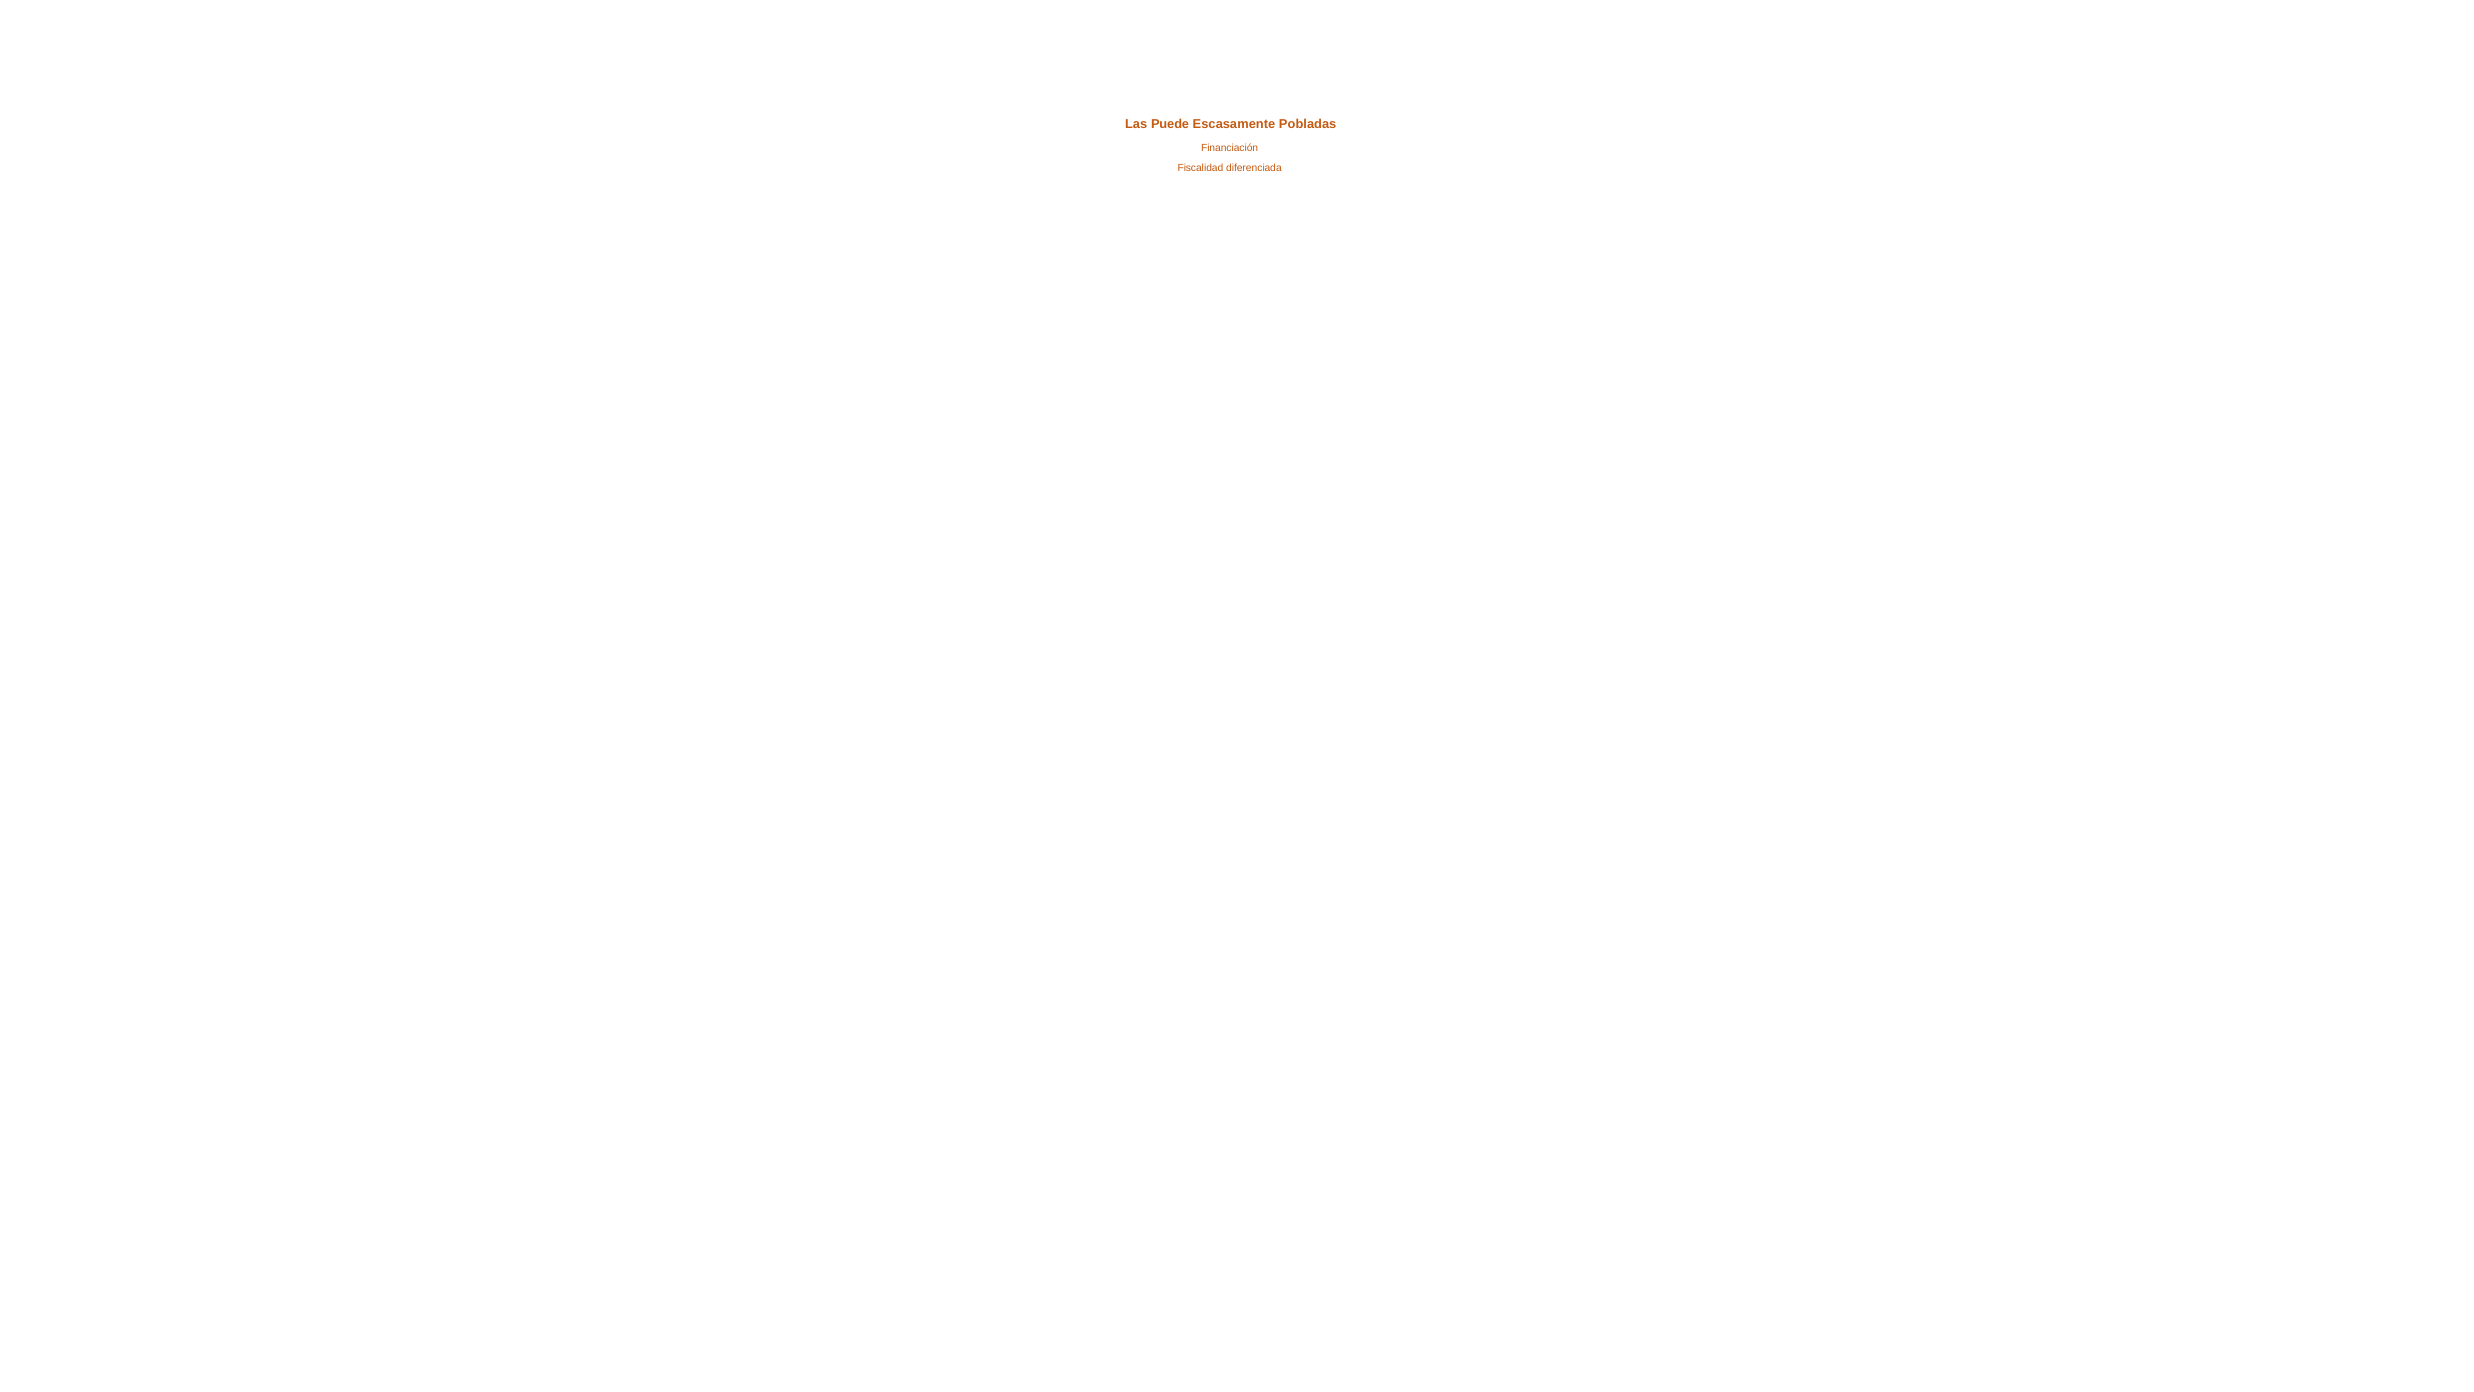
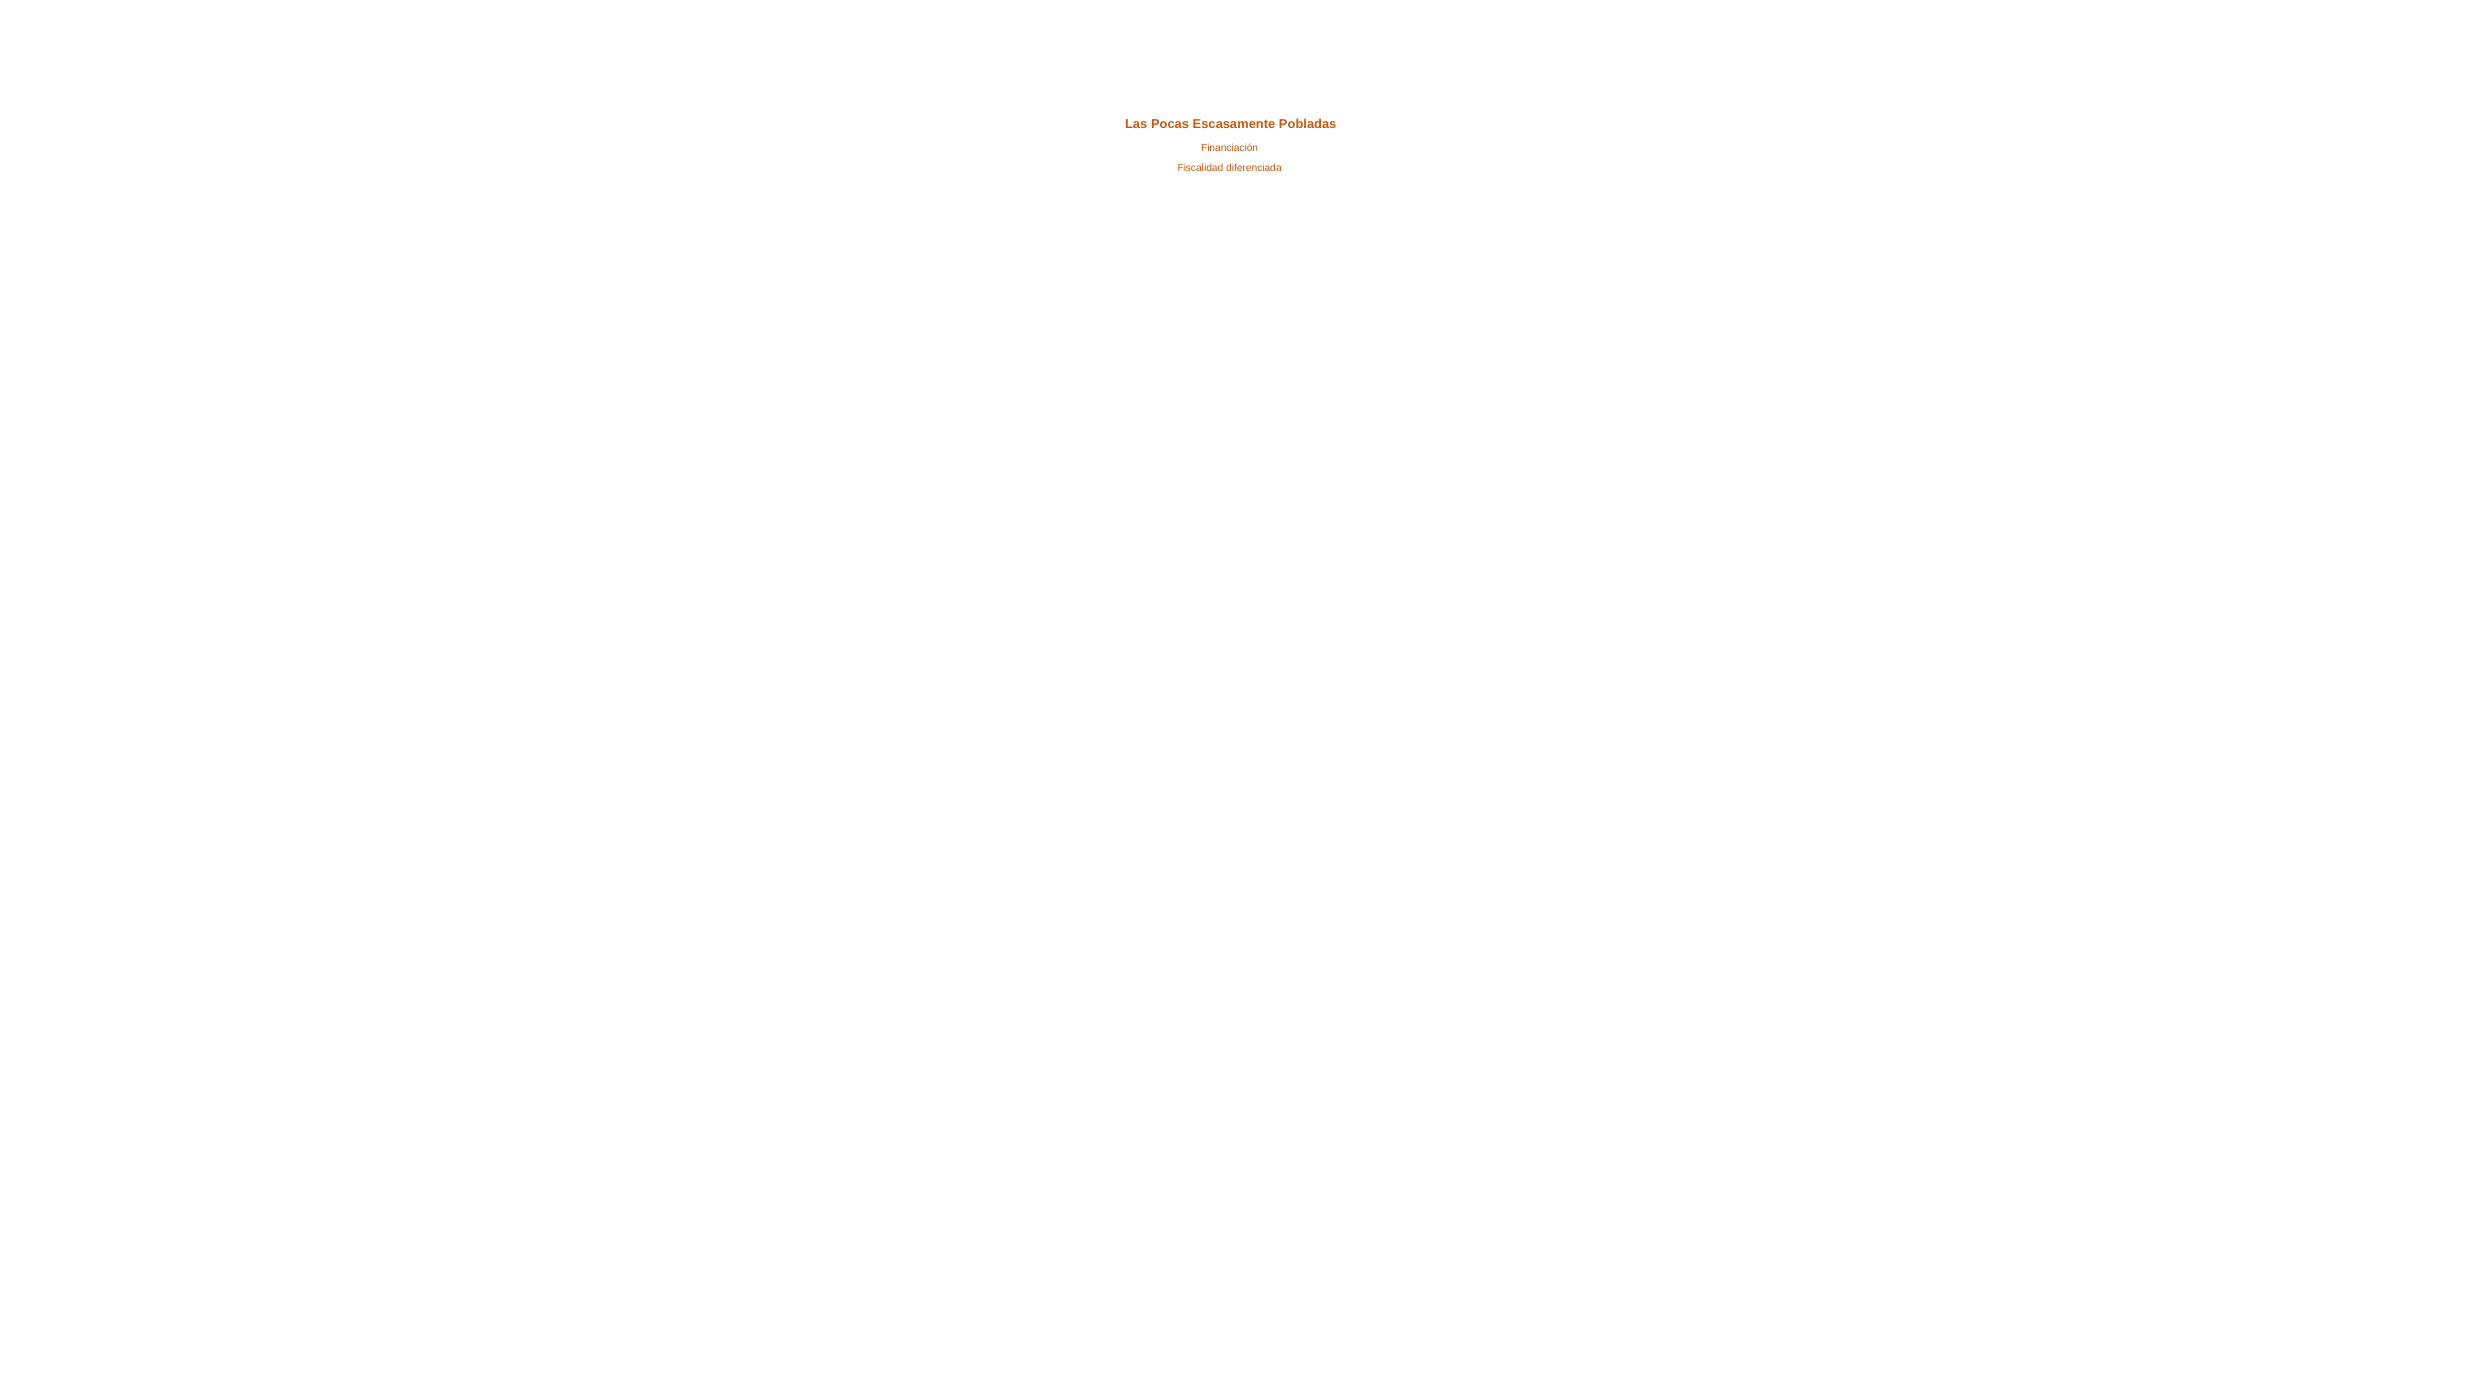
Puede: Puede -> Pocas
